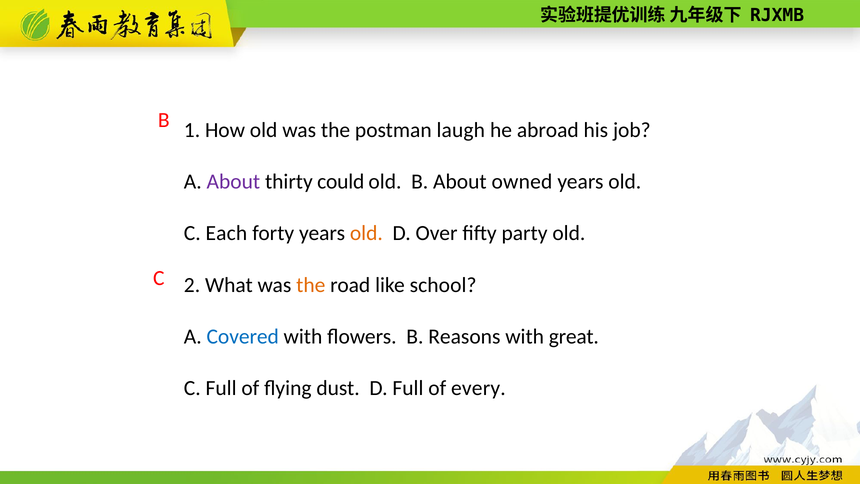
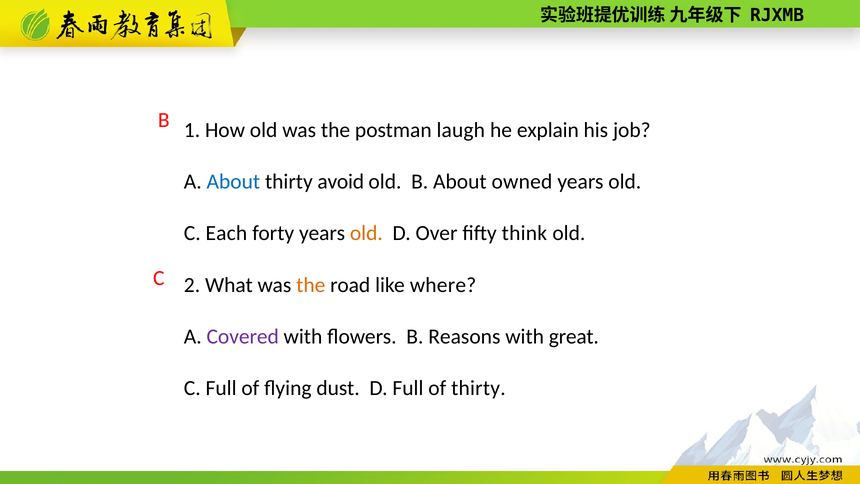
abroad: abroad -> explain
About at (233, 182) colour: purple -> blue
could: could -> avoid
party: party -> think
school: school -> where
Covered colour: blue -> purple
of every: every -> thirty
